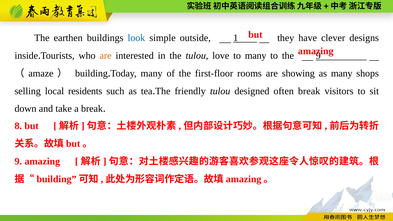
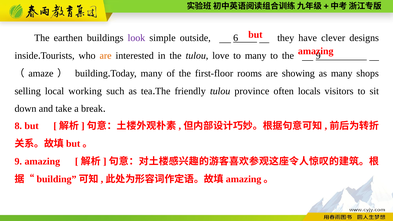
look colour: blue -> purple
1: 1 -> 6
residents: residents -> working
designed: designed -> province
often break: break -> locals
